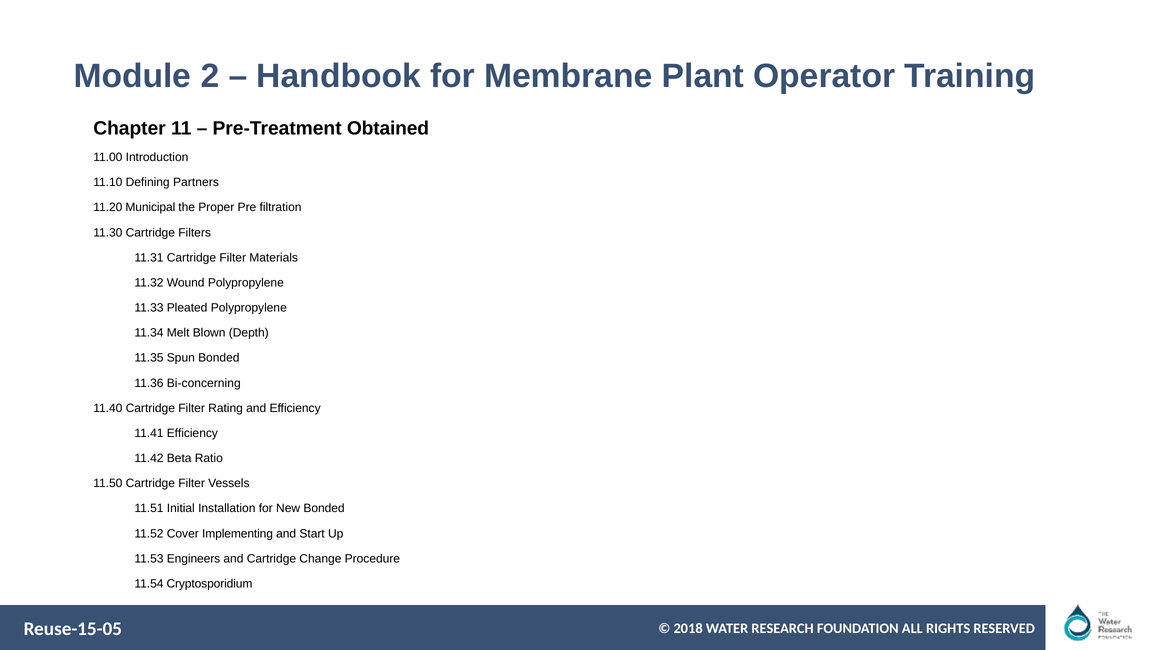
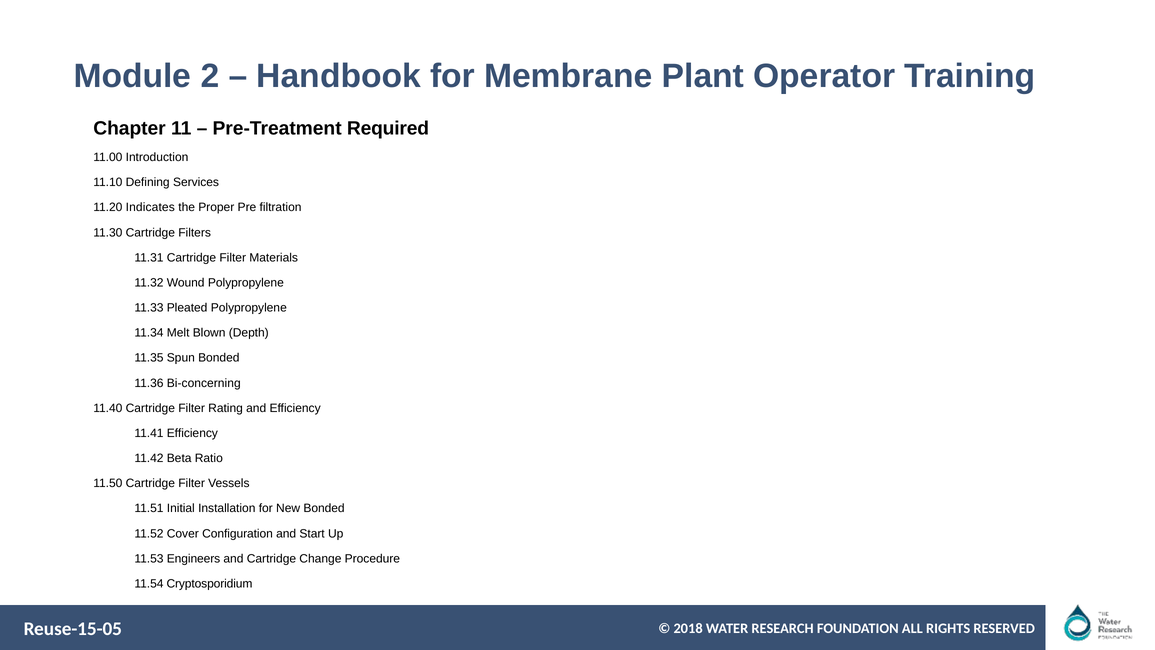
Obtained: Obtained -> Required
Partners: Partners -> Services
Municipal: Municipal -> Indicates
Implementing: Implementing -> Configuration
